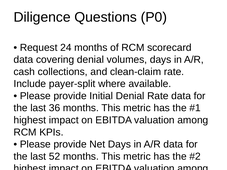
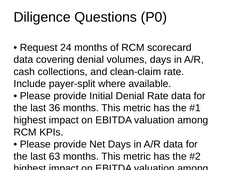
52: 52 -> 63
